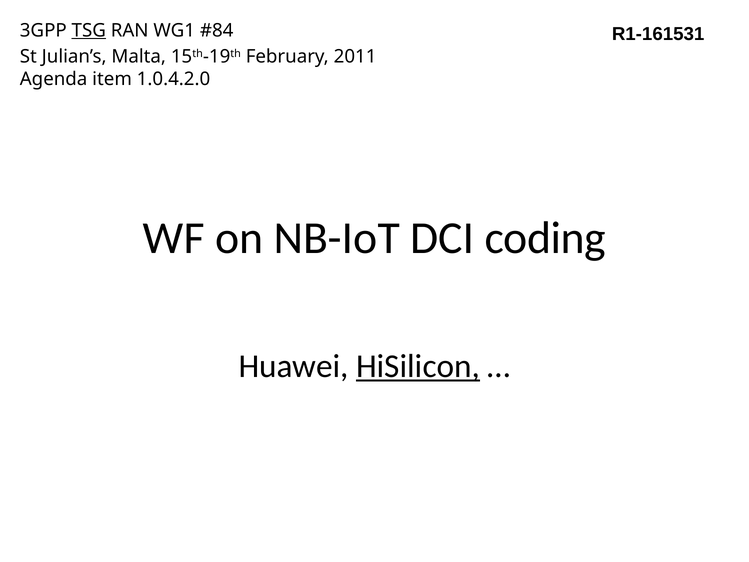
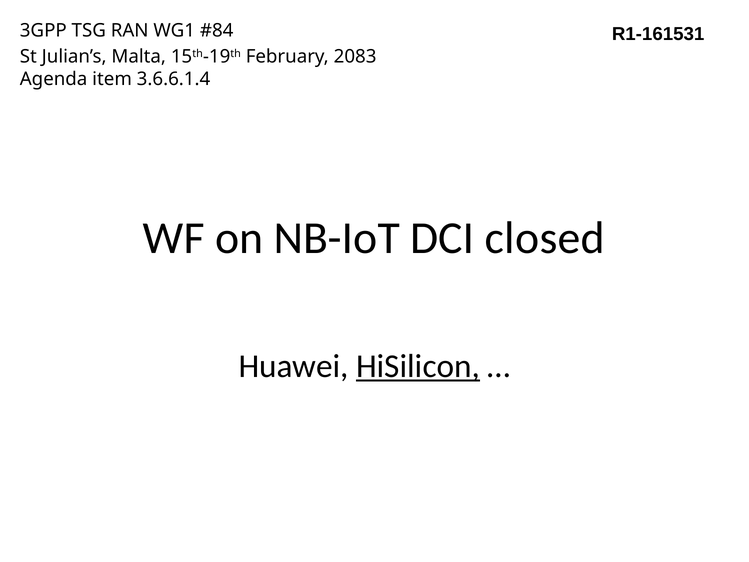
TSG underline: present -> none
2011: 2011 -> 2083
1.0.4.2.0: 1.0.4.2.0 -> 3.6.6.1.4
coding: coding -> closed
